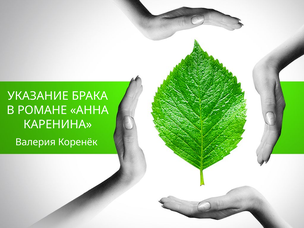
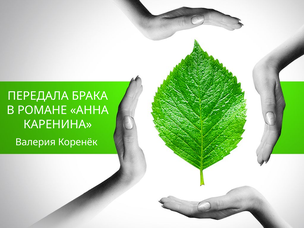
УКАЗАНИЕ: УКАЗАНИЕ -> ПЕРЕДАЛА
